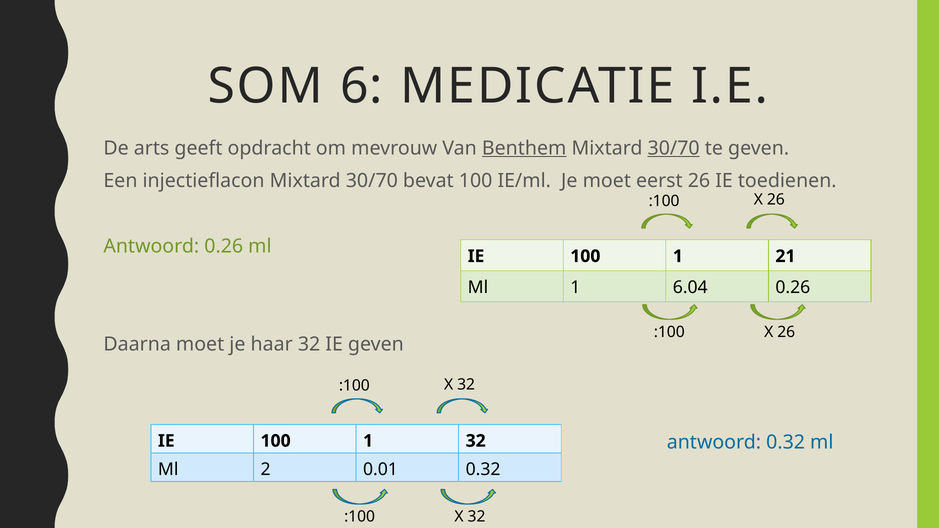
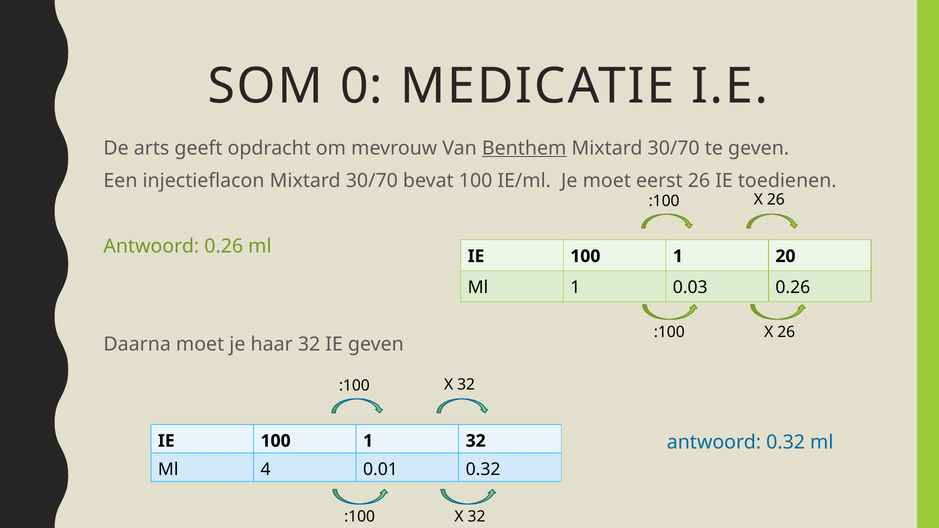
6: 6 -> 0
30/70 at (674, 148) underline: present -> none
21: 21 -> 20
6.04: 6.04 -> 0.03
2: 2 -> 4
